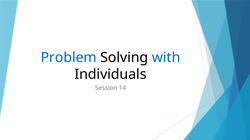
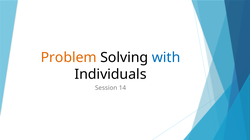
Problem colour: blue -> orange
